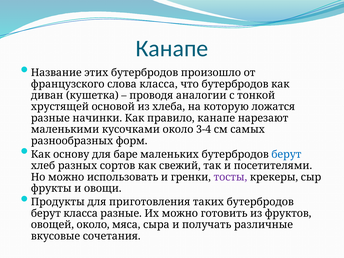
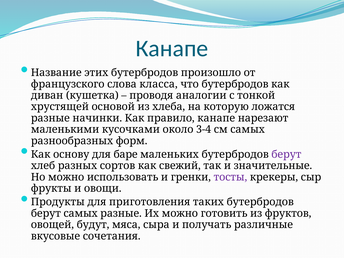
берут at (286, 154) colour: blue -> purple
посетителями: посетителями -> значительные
берут класса: класса -> самых
овощей около: около -> будут
